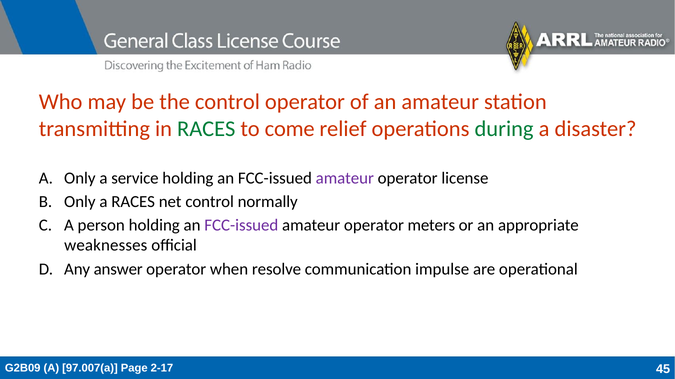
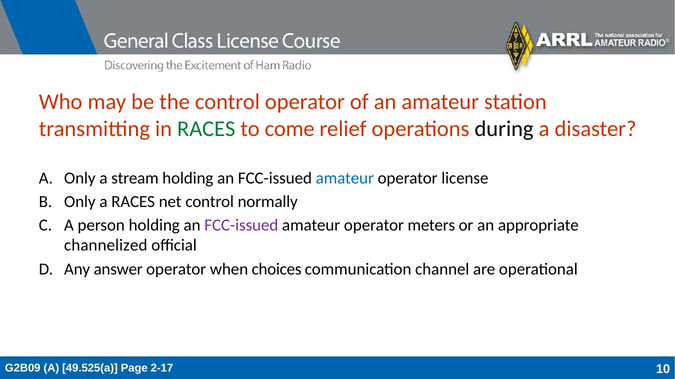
during colour: green -> black
service: service -> stream
amateur at (345, 178) colour: purple -> blue
weaknesses: weaknesses -> channelized
resolve: resolve -> choices
impulse: impulse -> channel
97.007(a: 97.007(a -> 49.525(a
45: 45 -> 10
